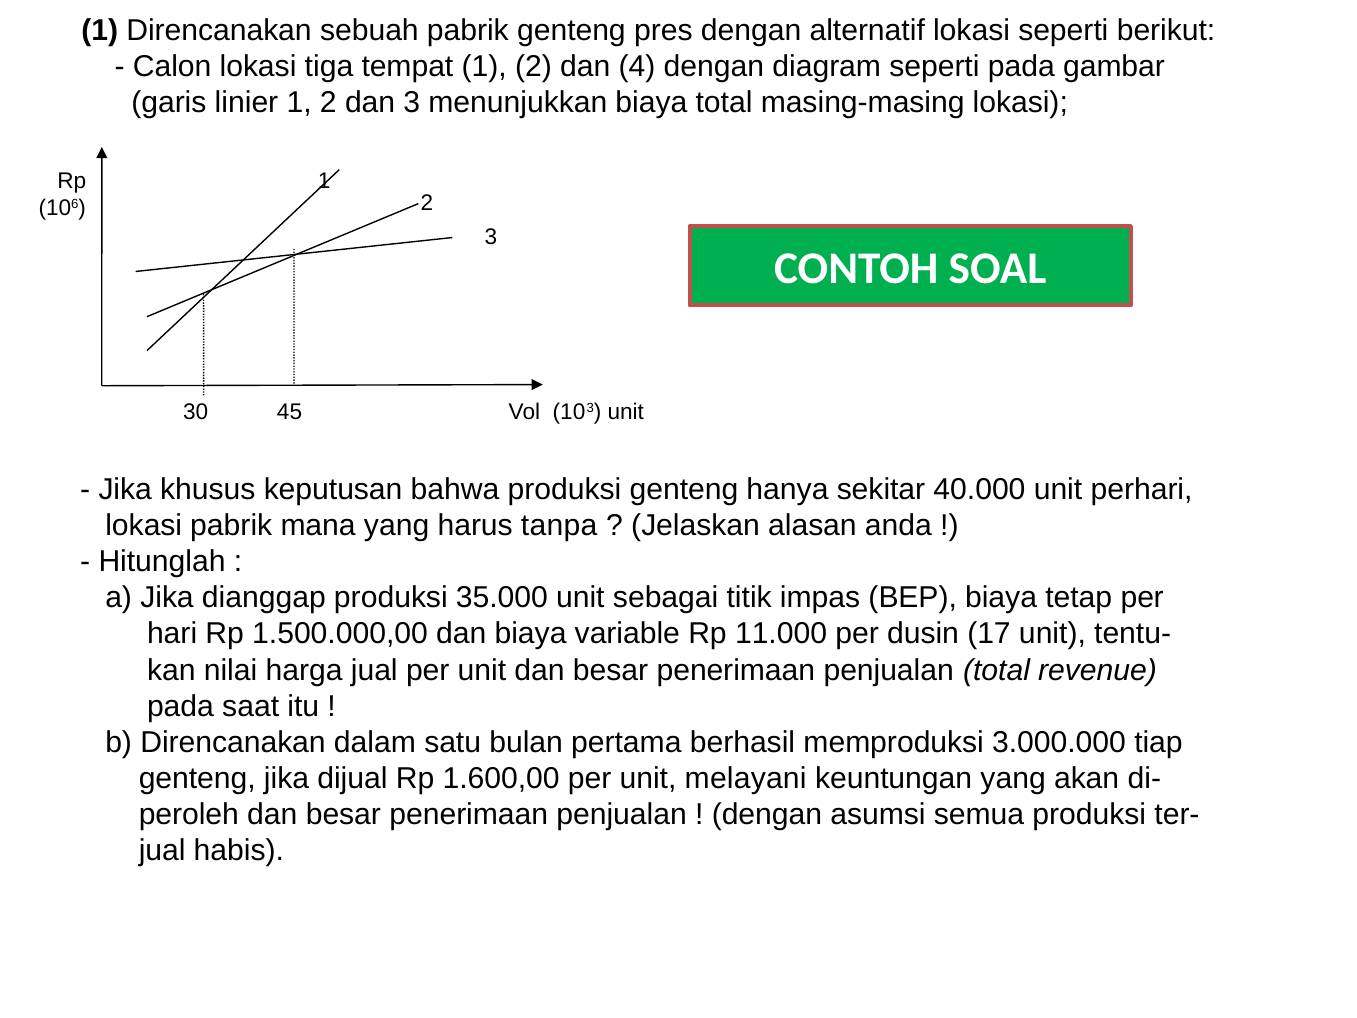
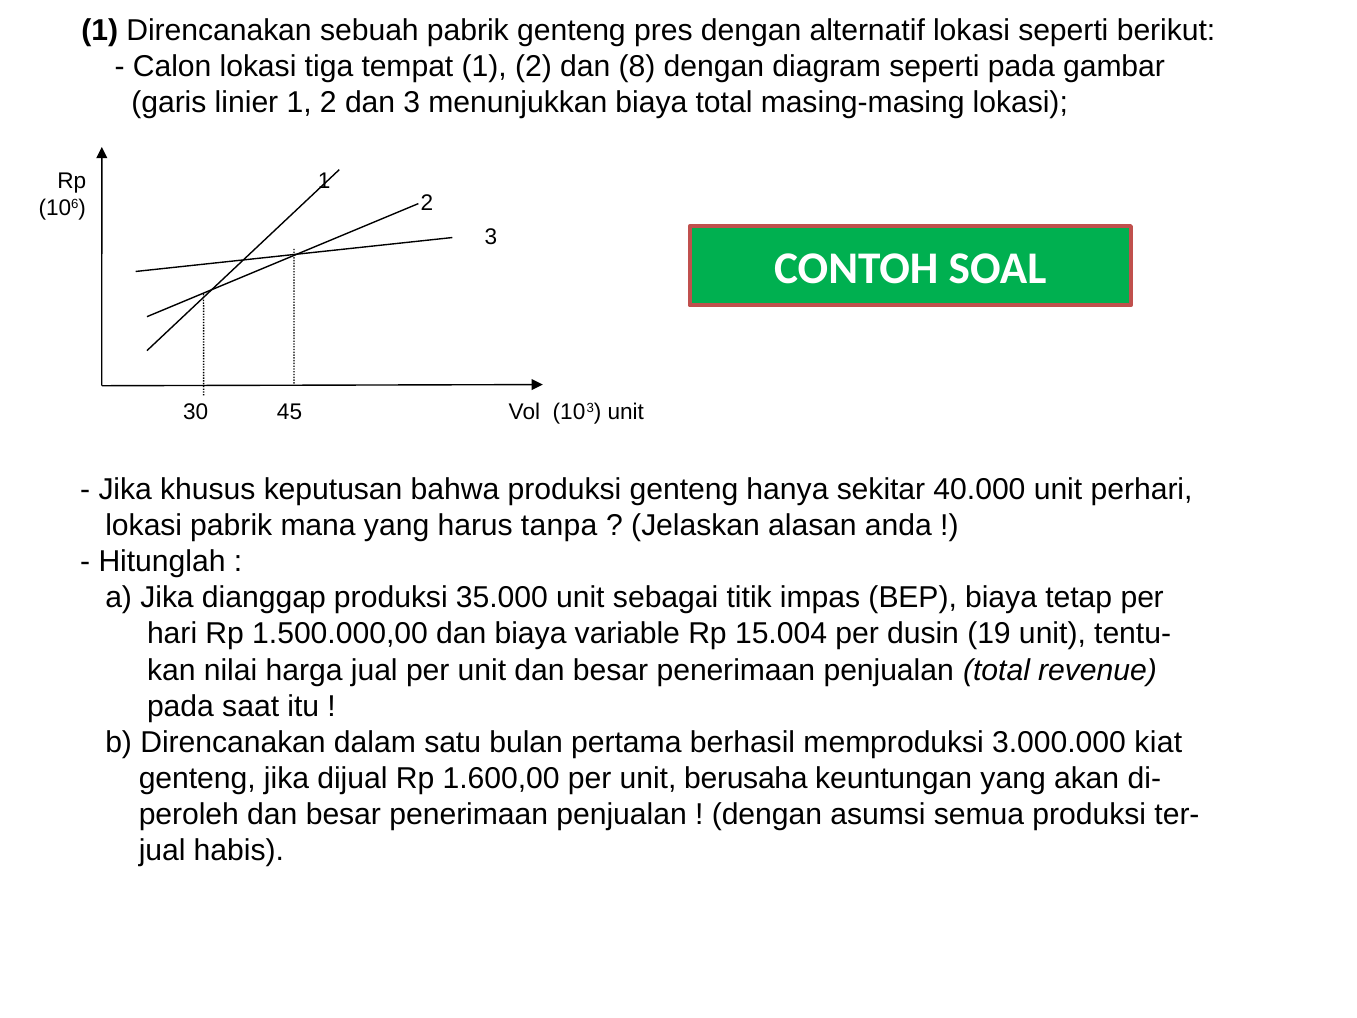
4: 4 -> 8
11.000: 11.000 -> 15.004
17: 17 -> 19
tiap: tiap -> kiat
melayani: melayani -> berusaha
